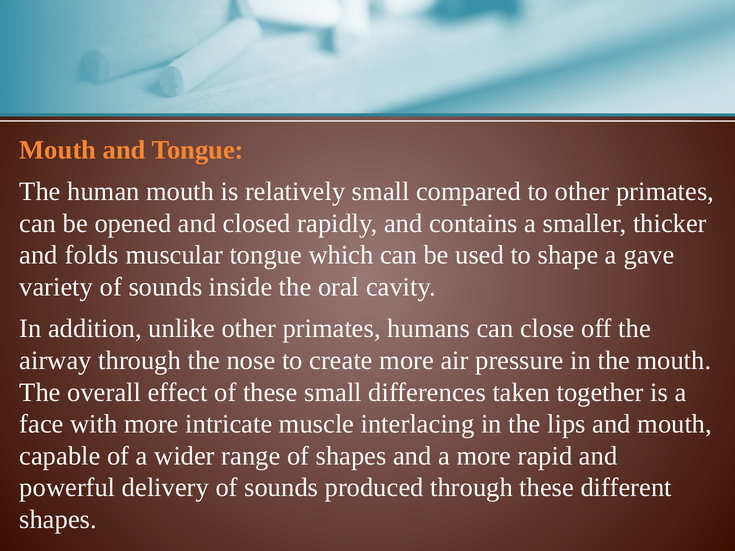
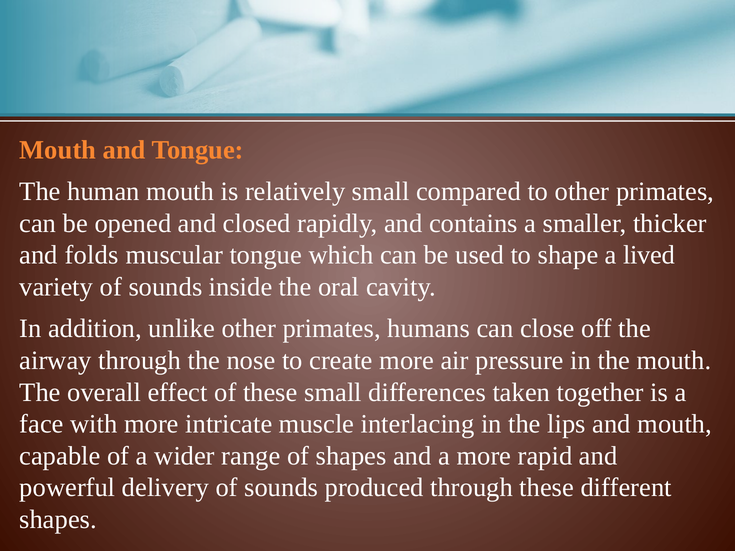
gave: gave -> lived
